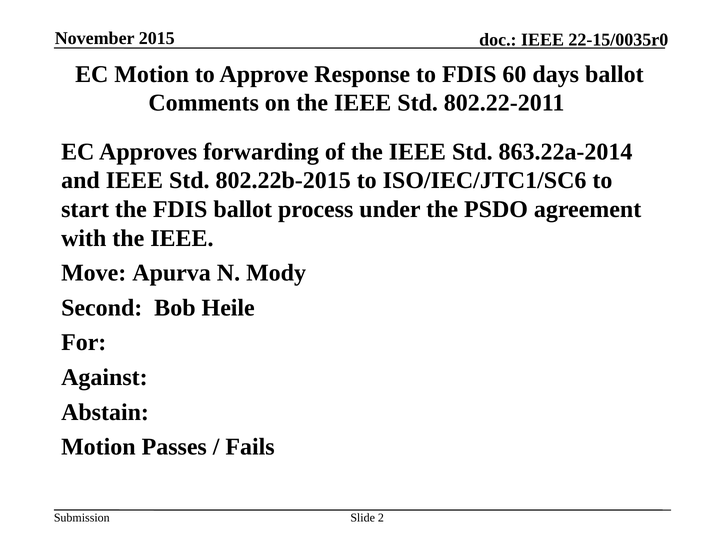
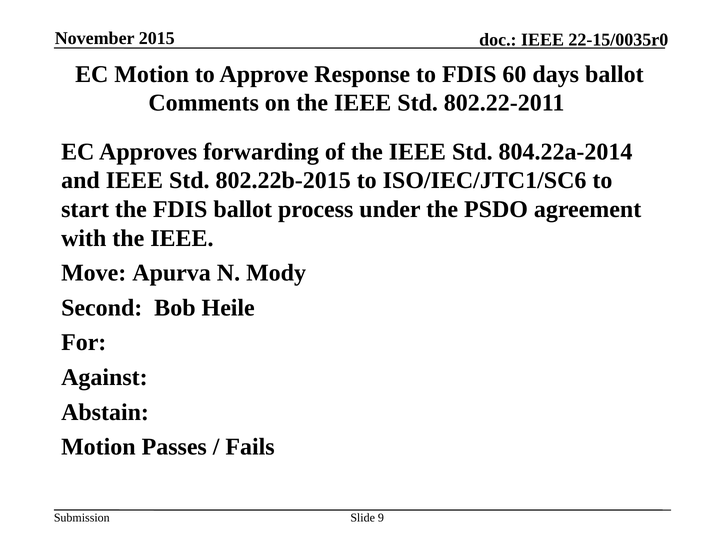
863.22a-2014: 863.22a-2014 -> 804.22a-2014
2: 2 -> 9
